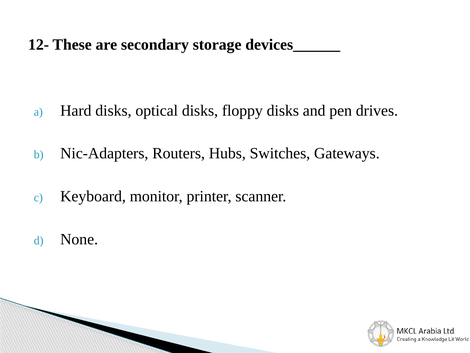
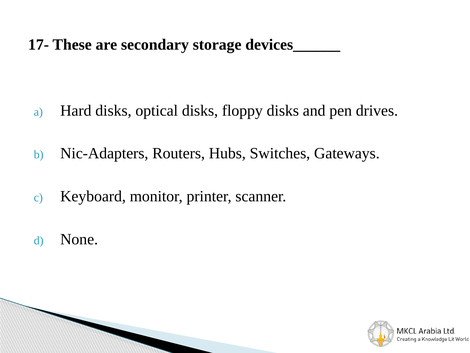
12-: 12- -> 17-
